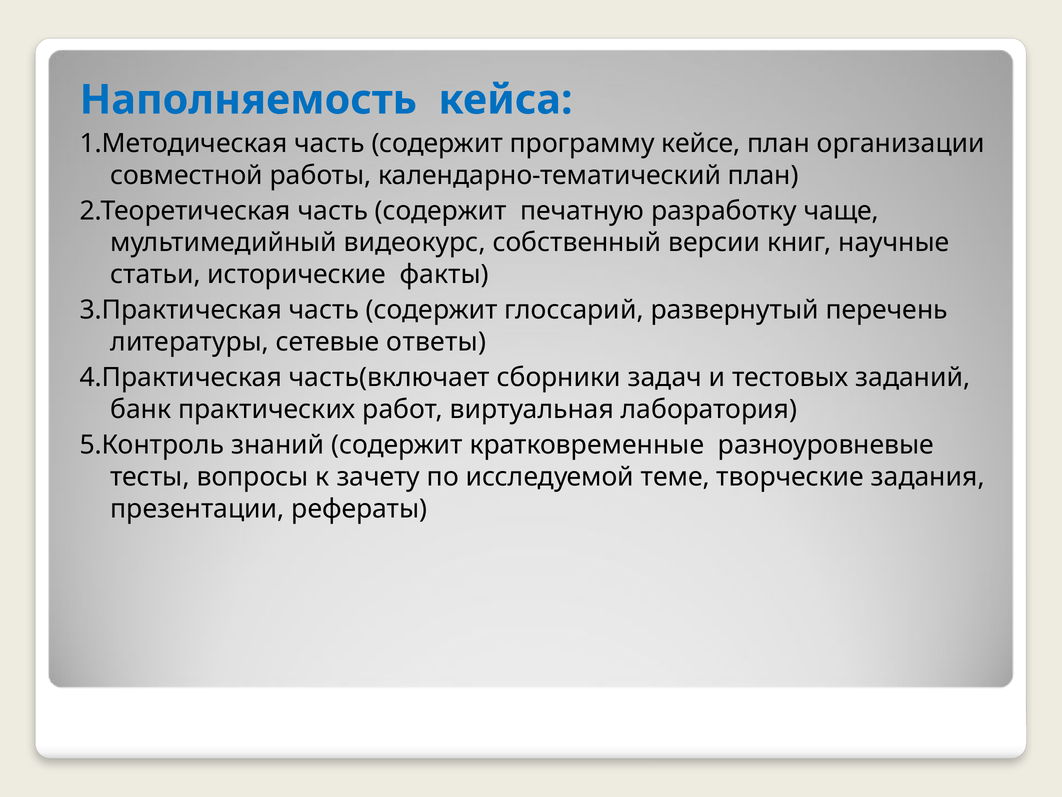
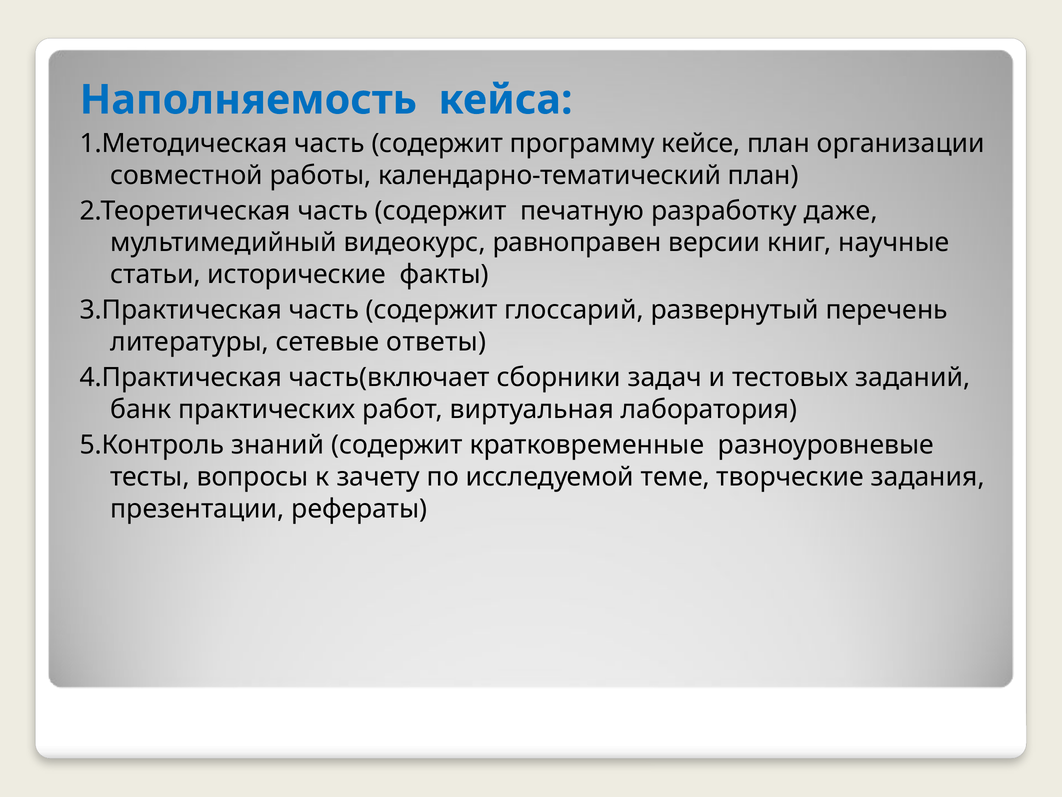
чаще: чаще -> даже
собственный: собственный -> равноправен
